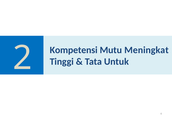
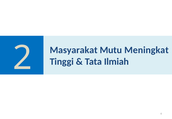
Kompetensi: Kompetensi -> Masyarakat
Untuk: Untuk -> Ilmiah
